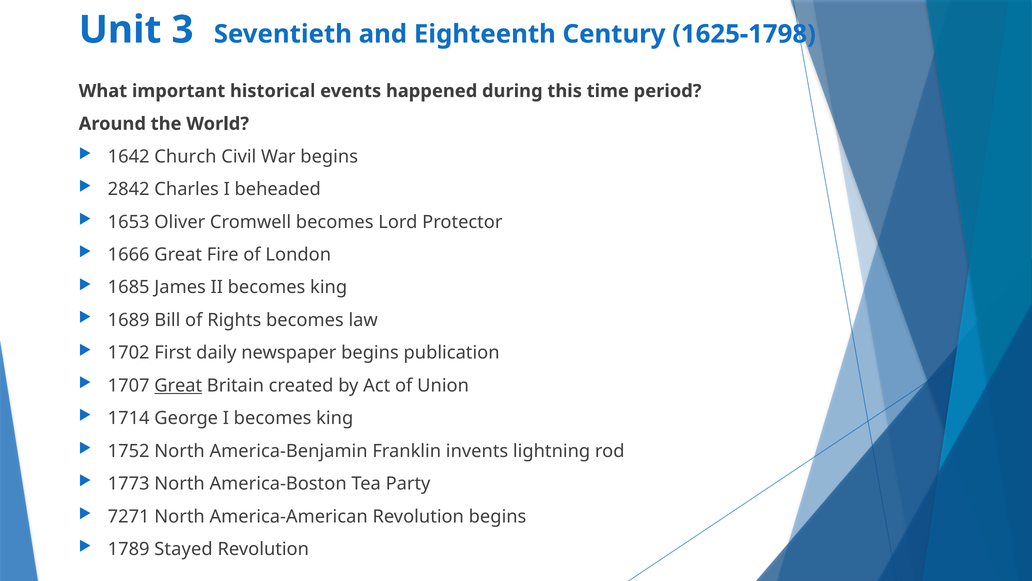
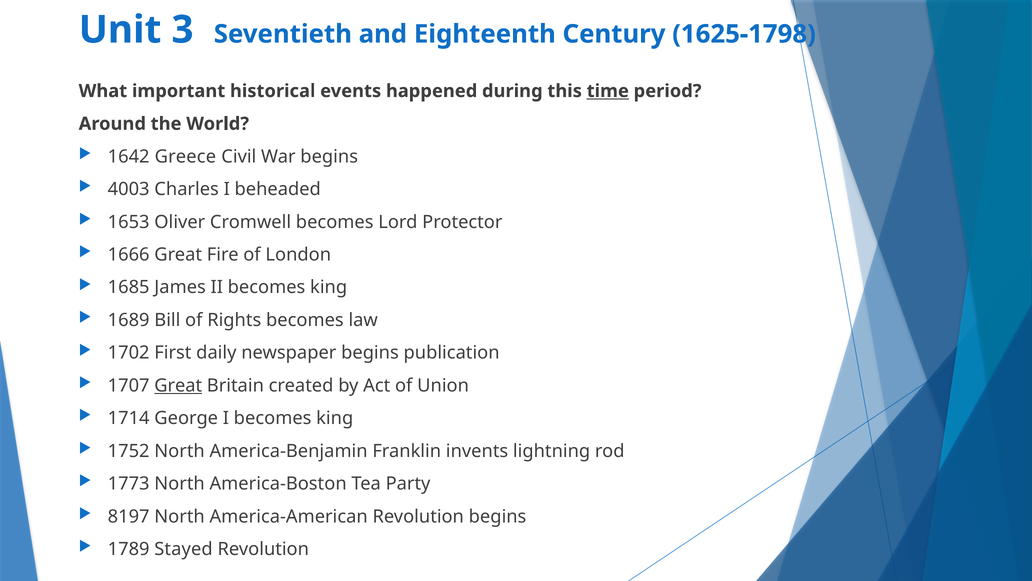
time underline: none -> present
Church: Church -> Greece
2842: 2842 -> 4003
7271: 7271 -> 8197
